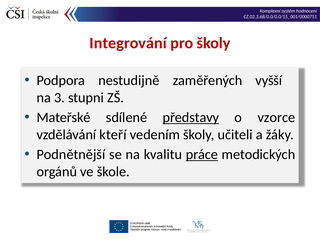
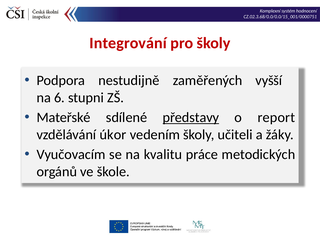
3: 3 -> 6
vzorce: vzorce -> report
kteří: kteří -> úkor
Podnětnější: Podnětnější -> Vyučovacím
práce underline: present -> none
